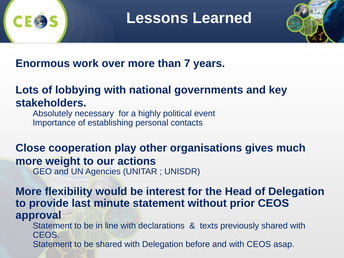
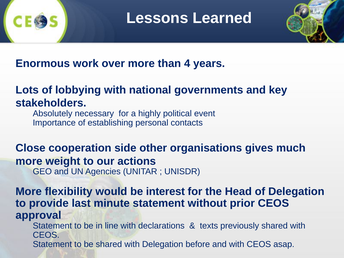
7: 7 -> 4
play: play -> side
